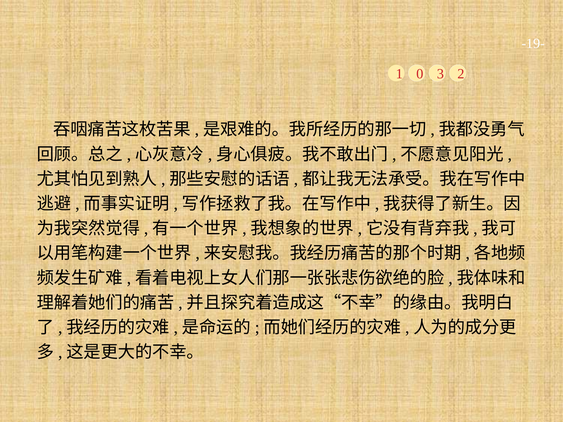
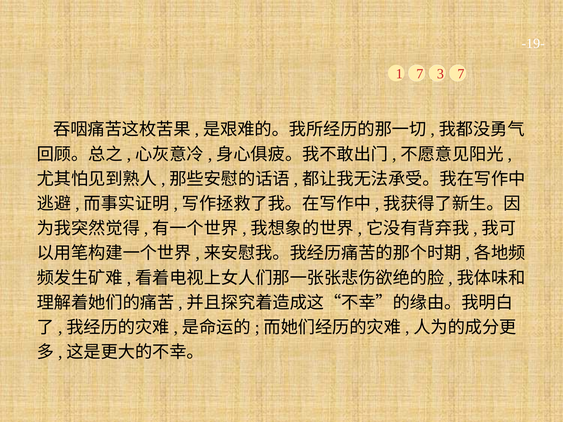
1 0: 0 -> 7
3 2: 2 -> 7
